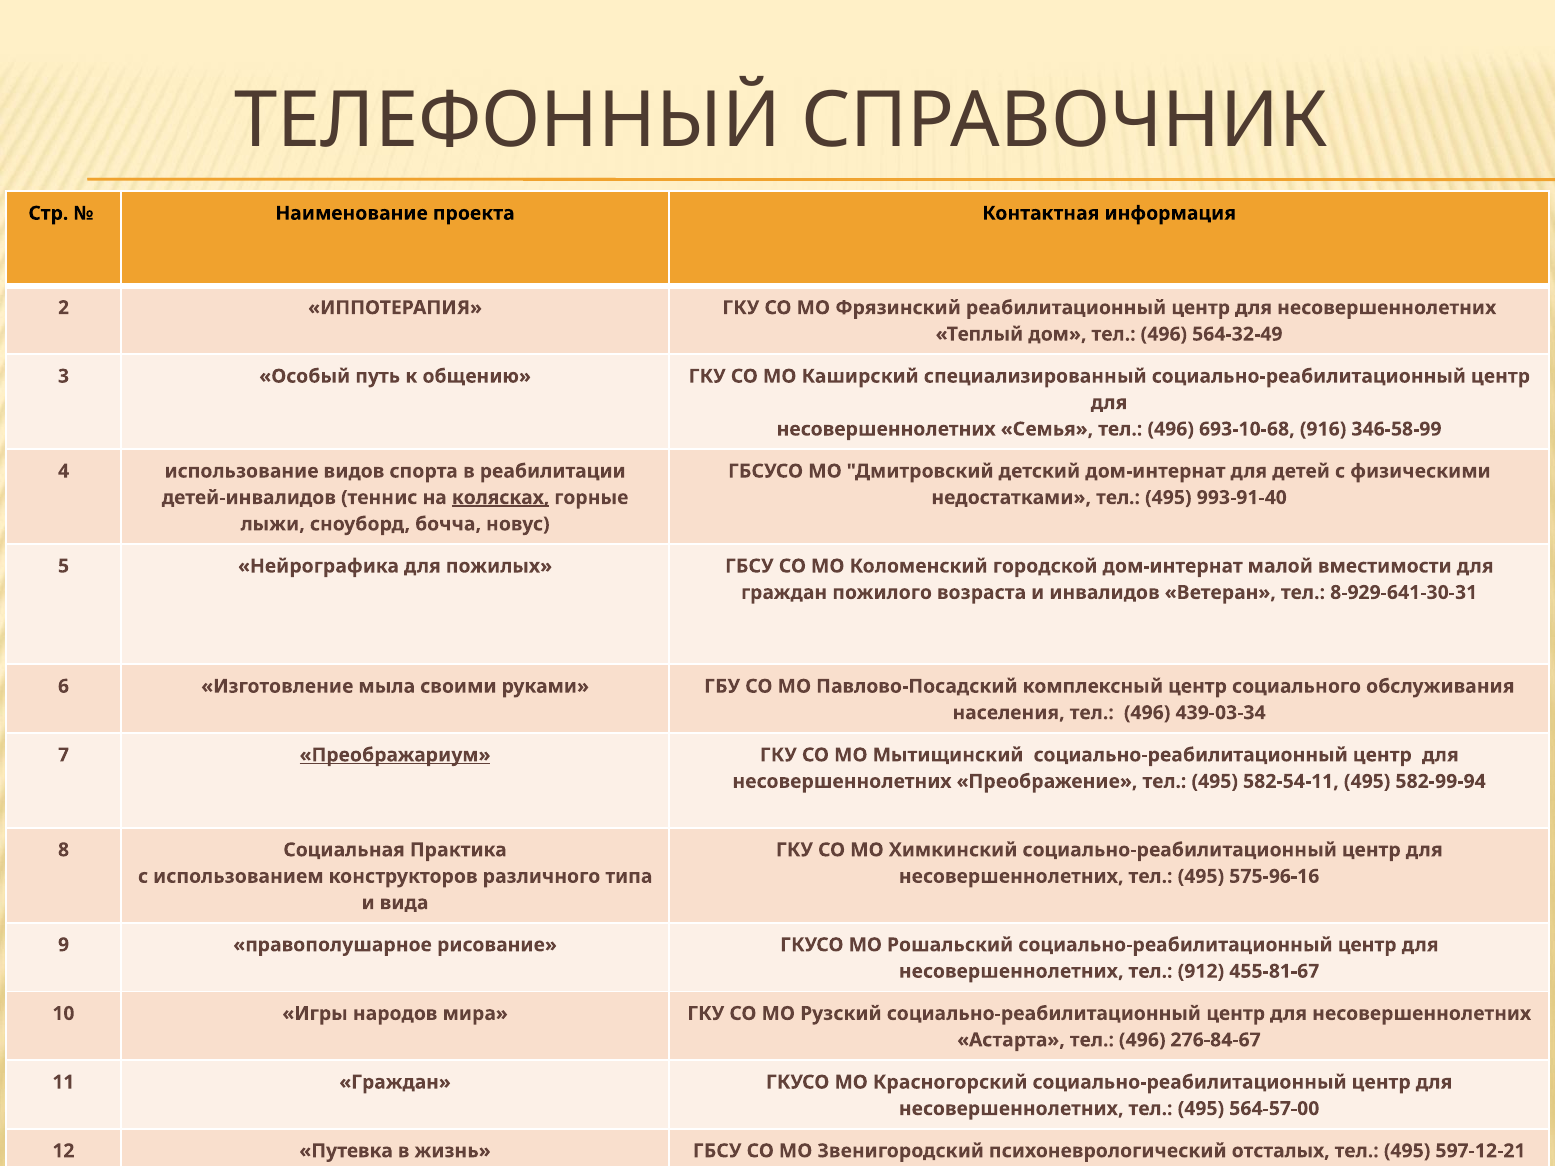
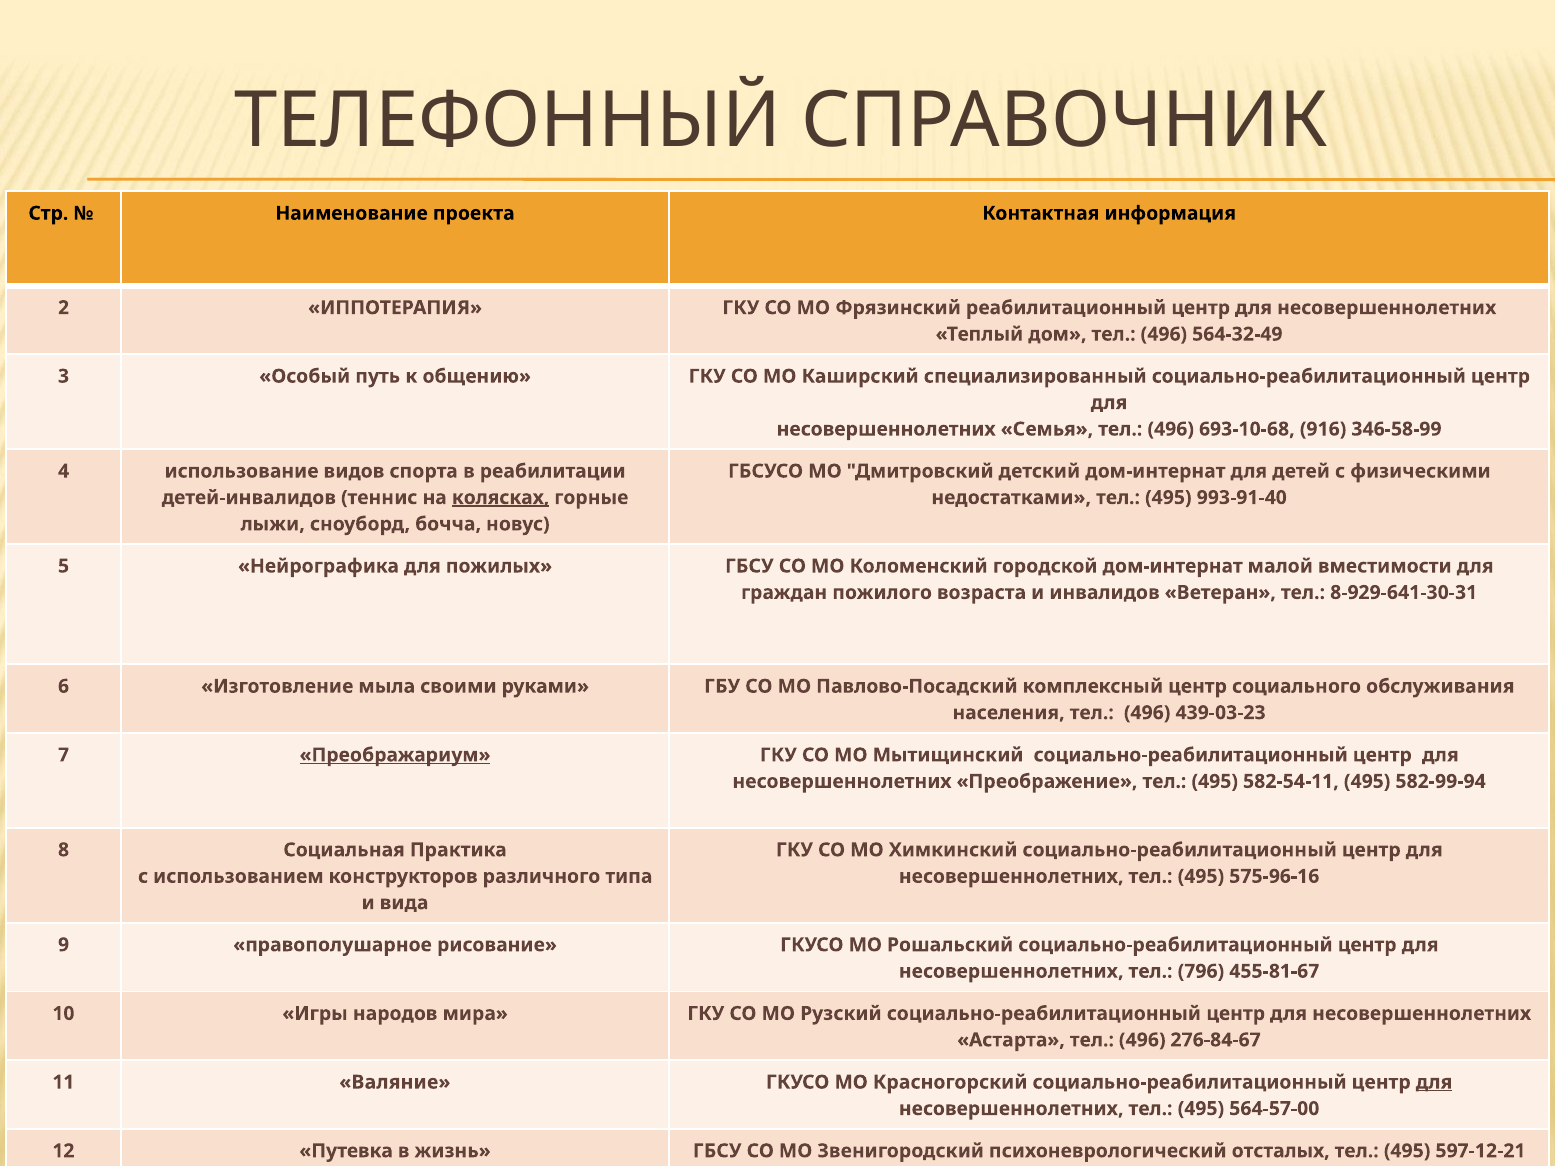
439-03-34: 439-03-34 -> 439-03-23
912: 912 -> 796
11 Граждан: Граждан -> Валяние
для at (1434, 1082) underline: none -> present
